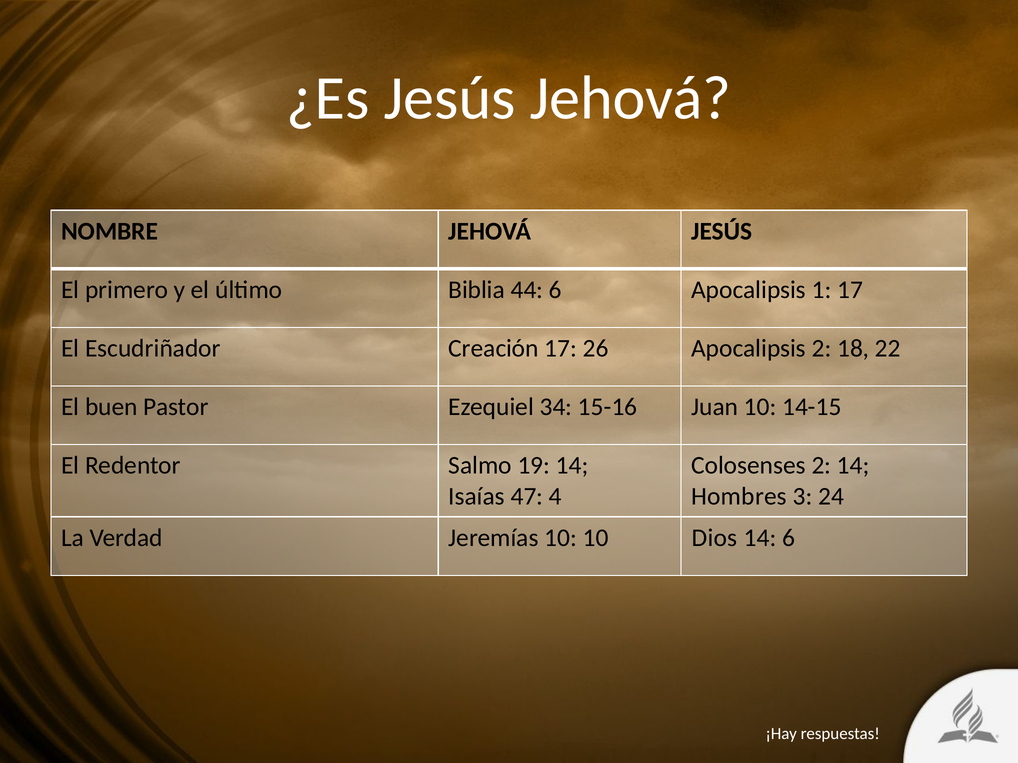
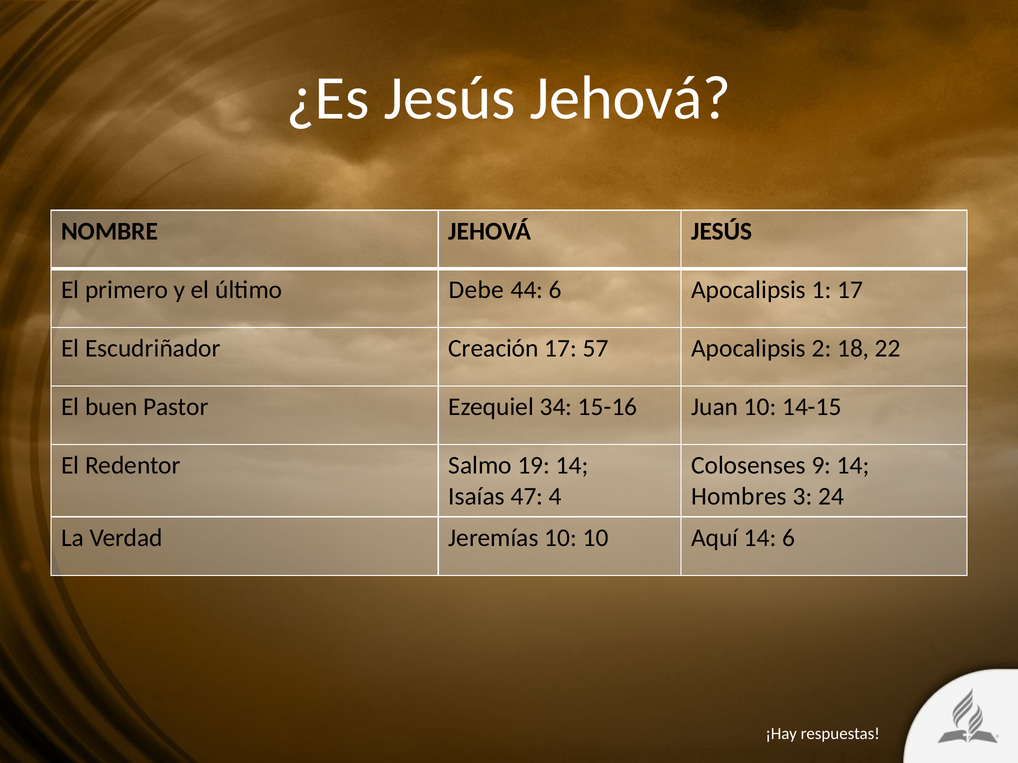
Biblia: Biblia -> Debe
26: 26 -> 57
Colosenses 2: 2 -> 9
Dios: Dios -> Aquí
